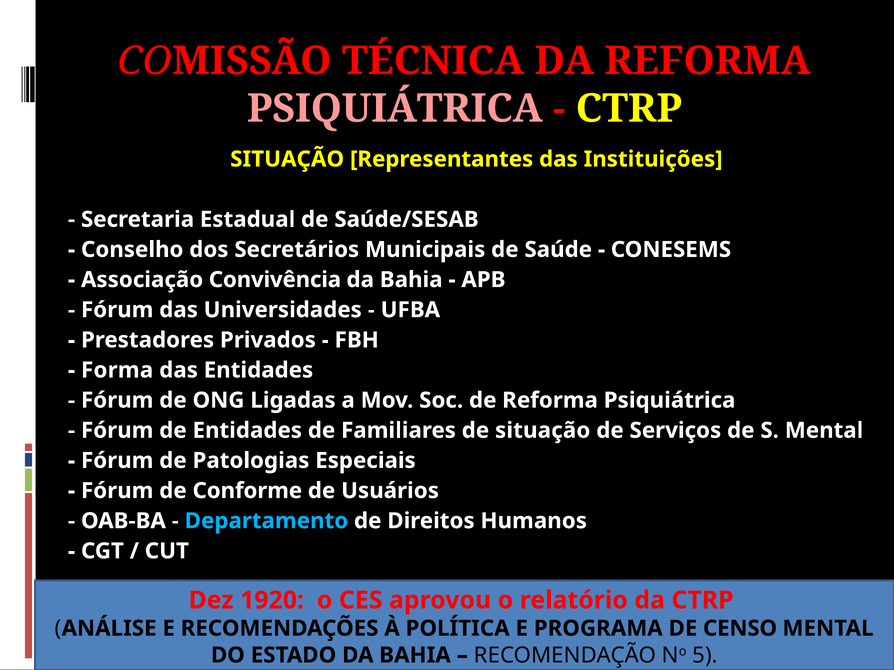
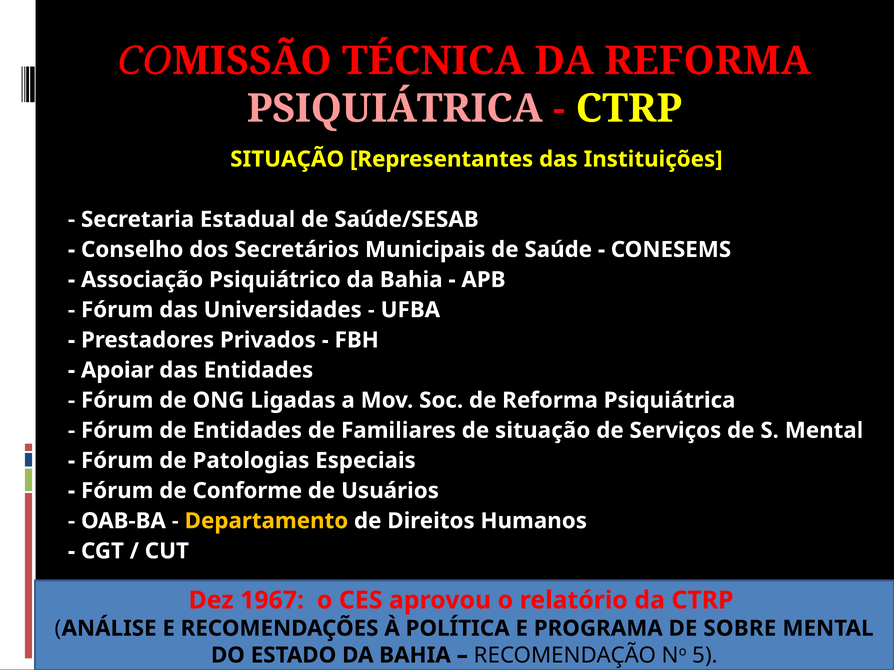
Convivência: Convivência -> Psiquiátrico
Forma: Forma -> Apoiar
Departamento colour: light blue -> yellow
1920: 1920 -> 1967
CENSO: CENSO -> SOBRE
